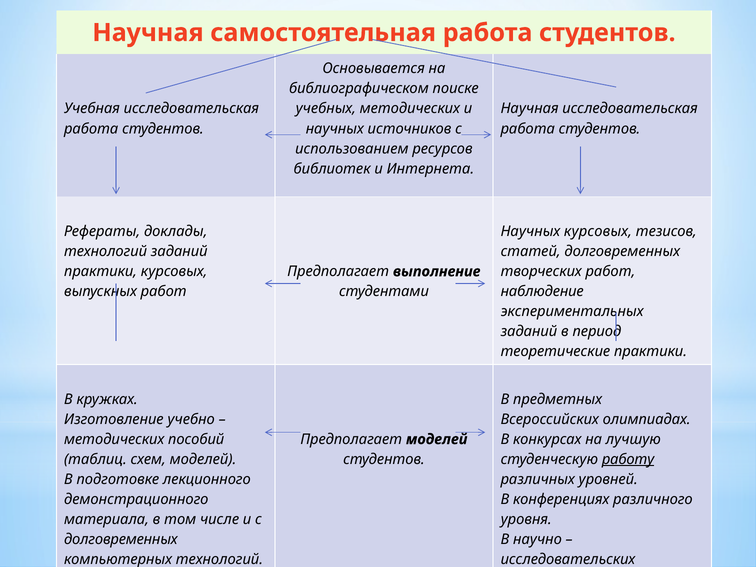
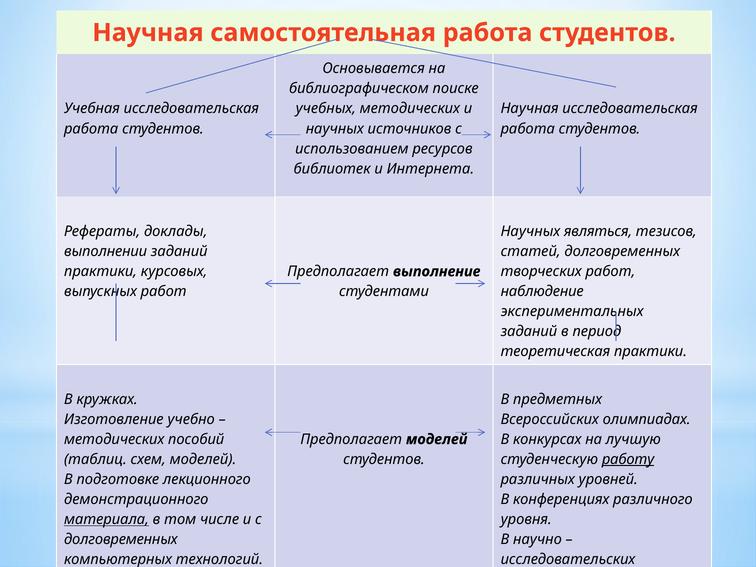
Научных курсовых: курсовых -> являться
технологий at (106, 251): технологий -> выполнении
теоретические: теоретические -> теоретическая
материала underline: none -> present
